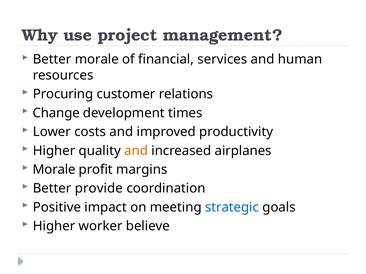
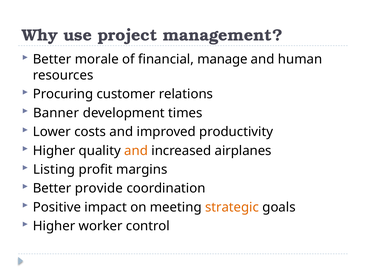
services: services -> manage
Change: Change -> Banner
Morale at (54, 170): Morale -> Listing
strategic colour: blue -> orange
believe: believe -> control
